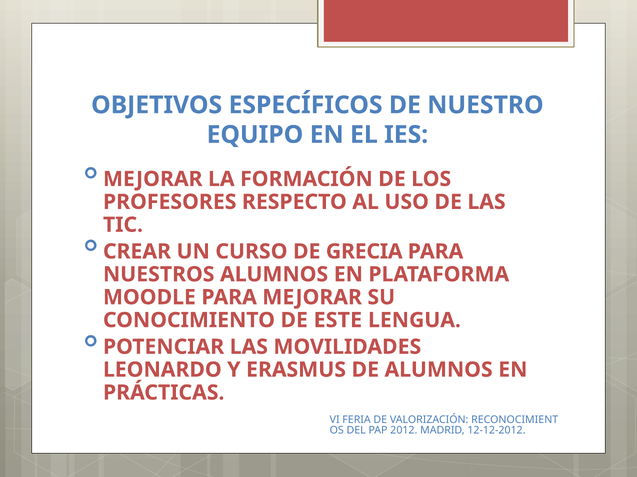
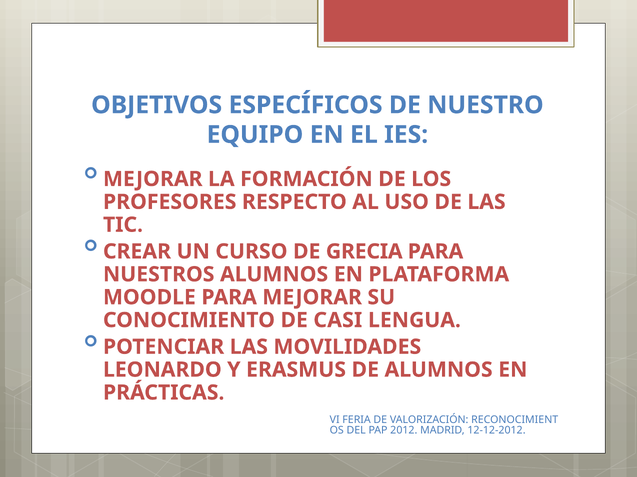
ESTE: ESTE -> CASI
